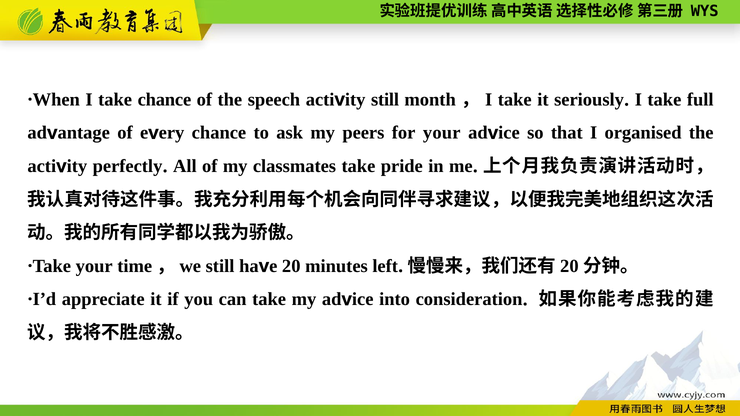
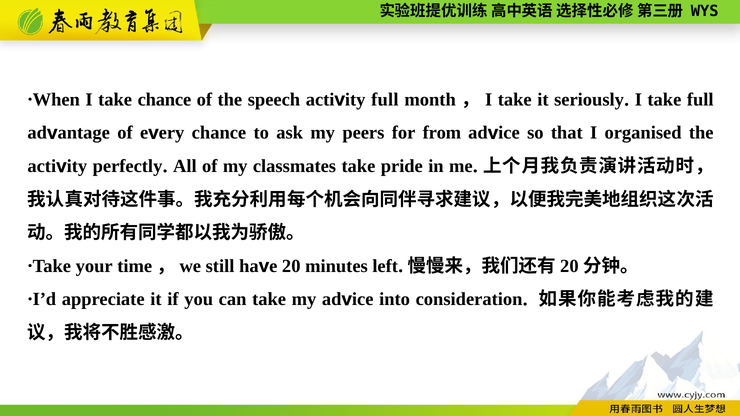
still at (385, 100): still -> full
for your: your -> from
